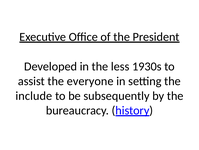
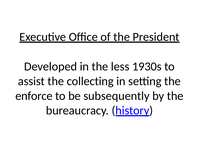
everyone: everyone -> collecting
include: include -> enforce
